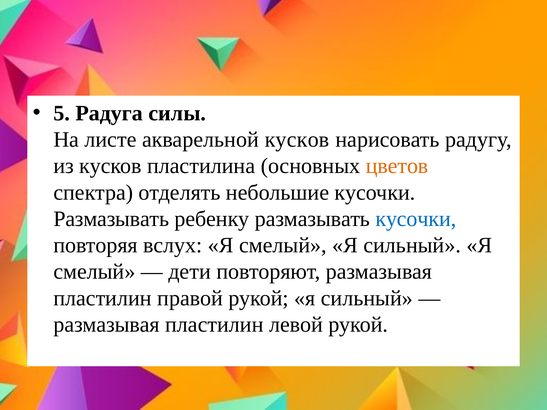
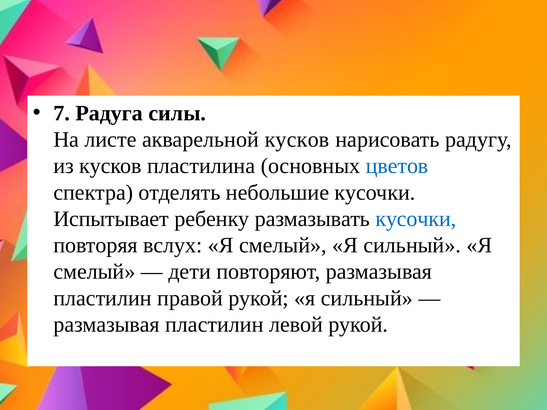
5: 5 -> 7
цветов colour: orange -> blue
Размазывать at (111, 219): Размазывать -> Испытывает
